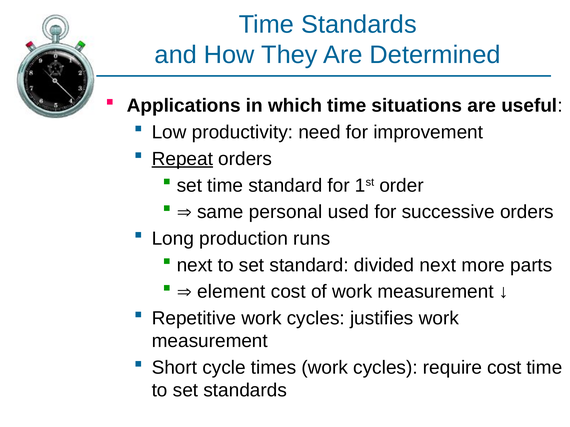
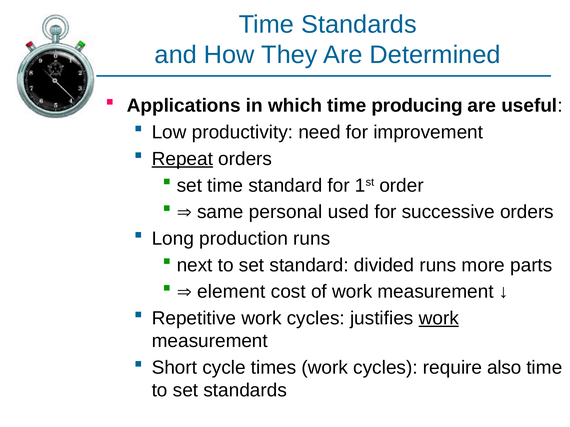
situations: situations -> producing
divided next: next -> runs
work at (439, 319) underline: none -> present
require cost: cost -> also
